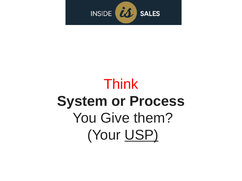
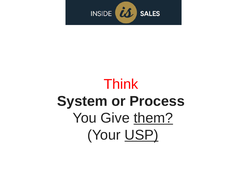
them underline: none -> present
